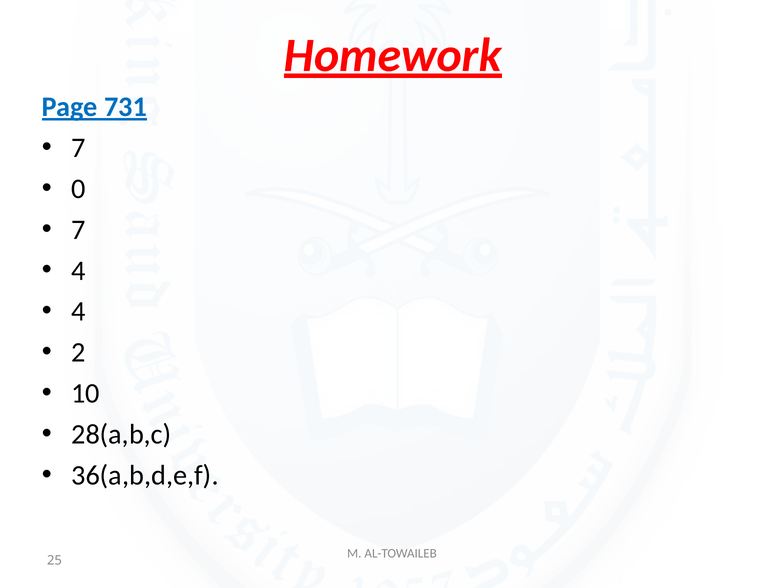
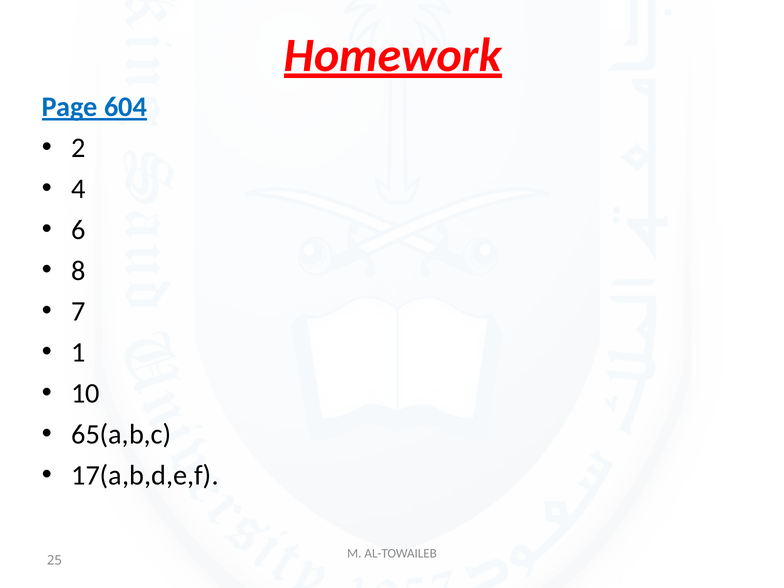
731: 731 -> 604
7 at (78, 148): 7 -> 2
0: 0 -> 4
7 at (78, 230): 7 -> 6
4 at (78, 271): 4 -> 8
4 at (78, 312): 4 -> 7
2: 2 -> 1
28(a,b,c: 28(a,b,c -> 65(a,b,c
36(a,b,d,e,f: 36(a,b,d,e,f -> 17(a,b,d,e,f
